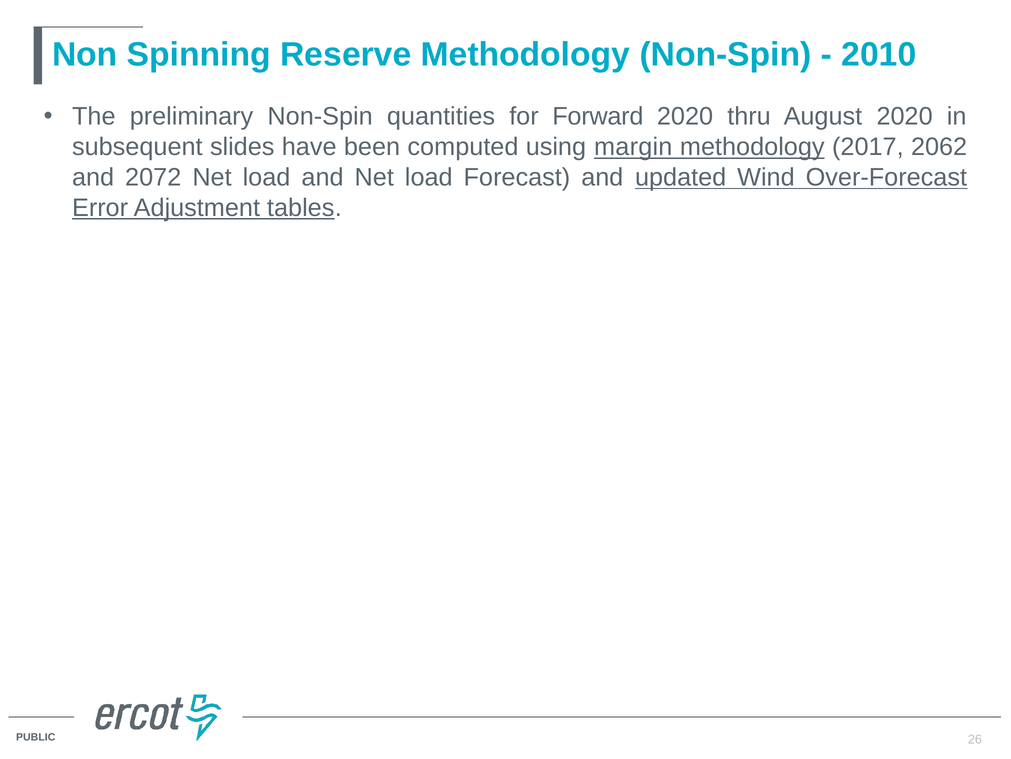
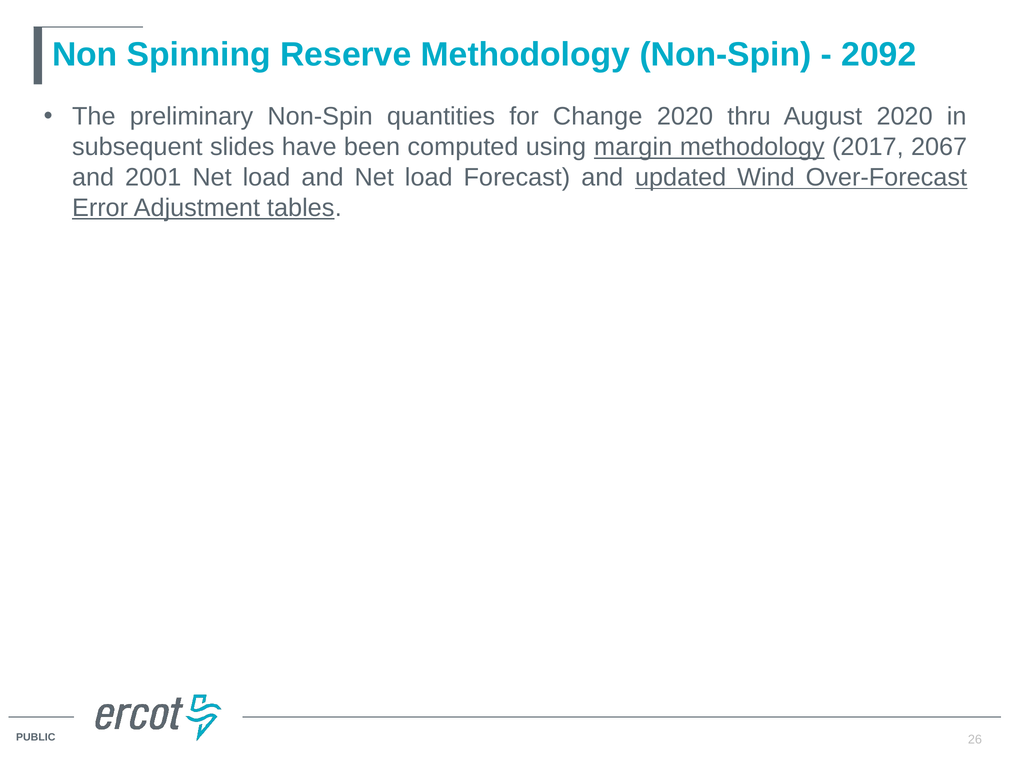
2010: 2010 -> 2092
Forward: Forward -> Change
2062: 2062 -> 2067
2072: 2072 -> 2001
